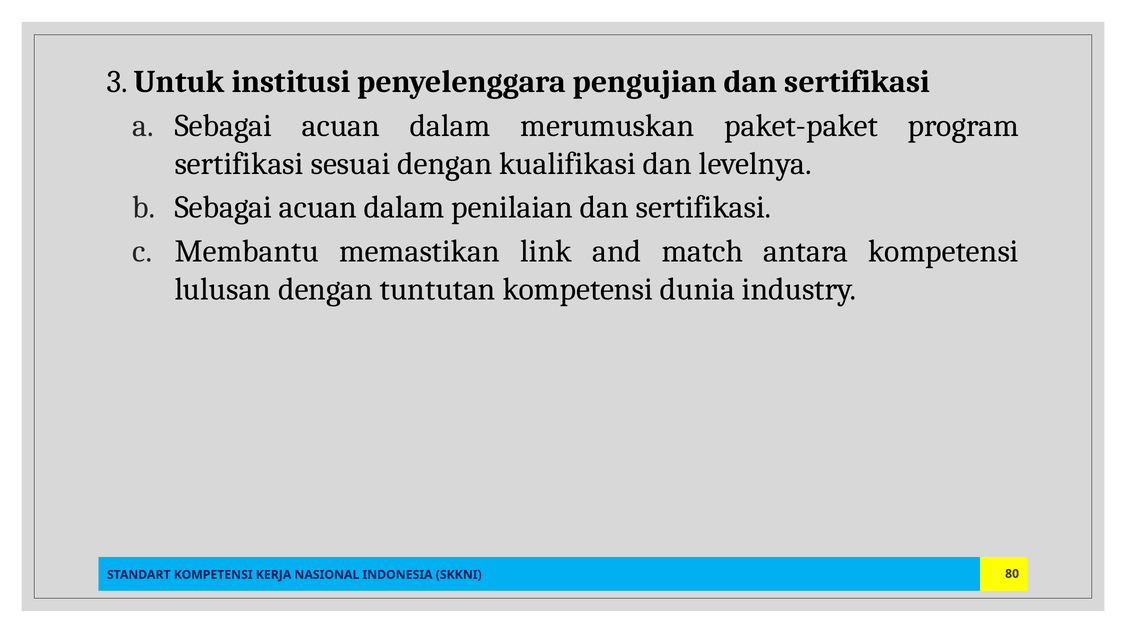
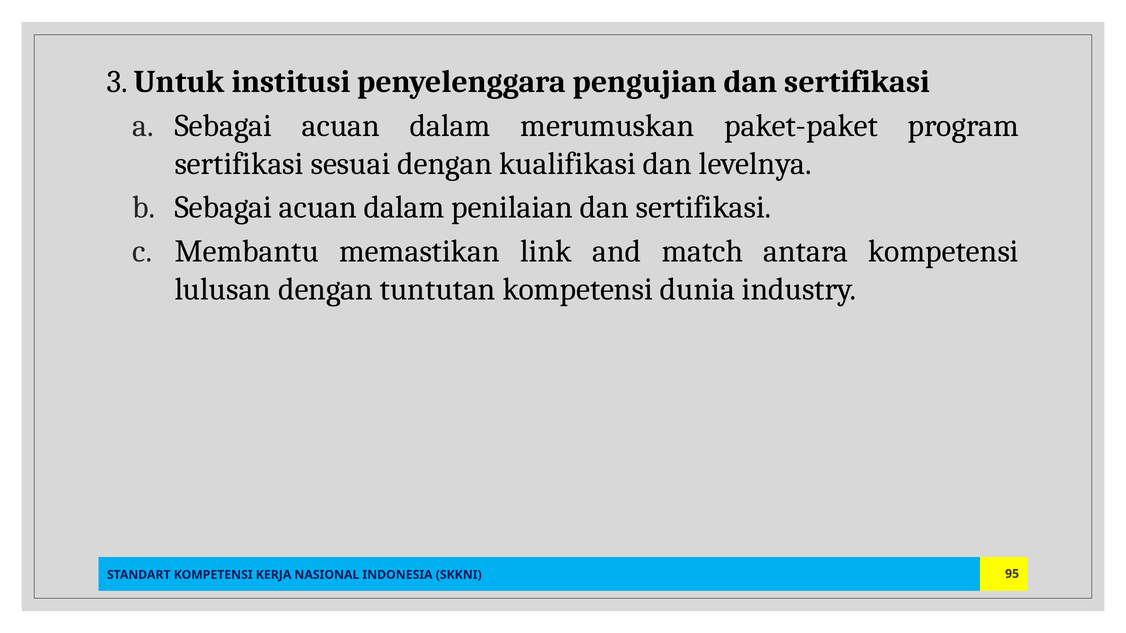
80: 80 -> 95
